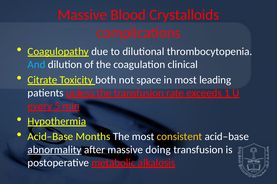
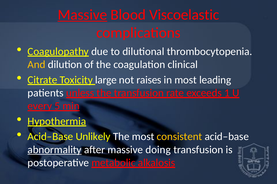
Massive at (82, 15) underline: none -> present
Crystalloids: Crystalloids -> Viscoelastic
And colour: light blue -> yellow
both: both -> large
space: space -> raises
Months: Months -> Unlikely
